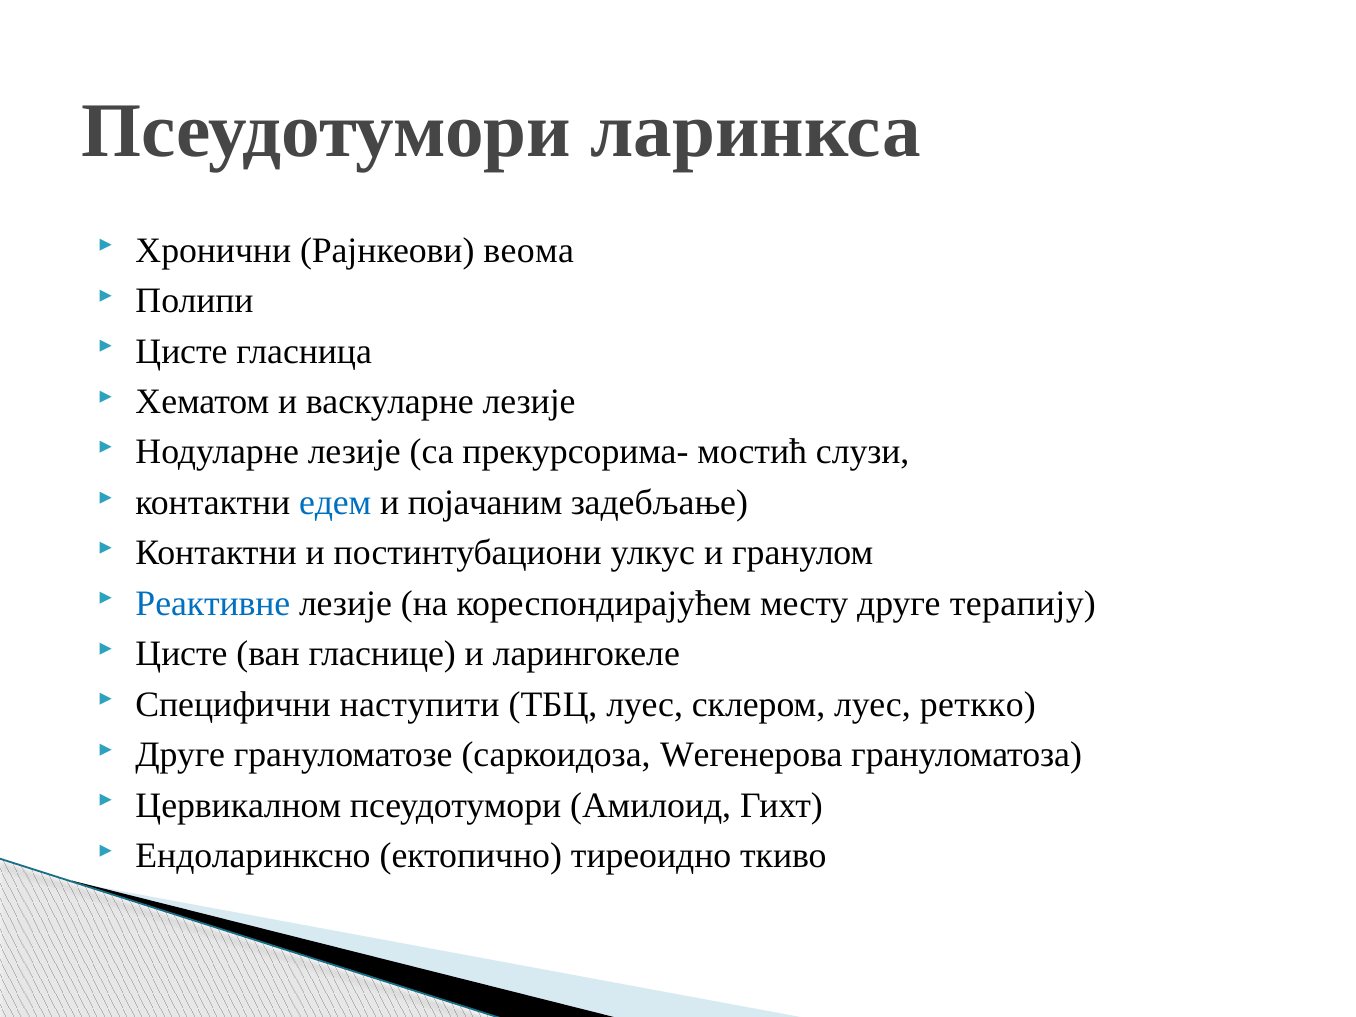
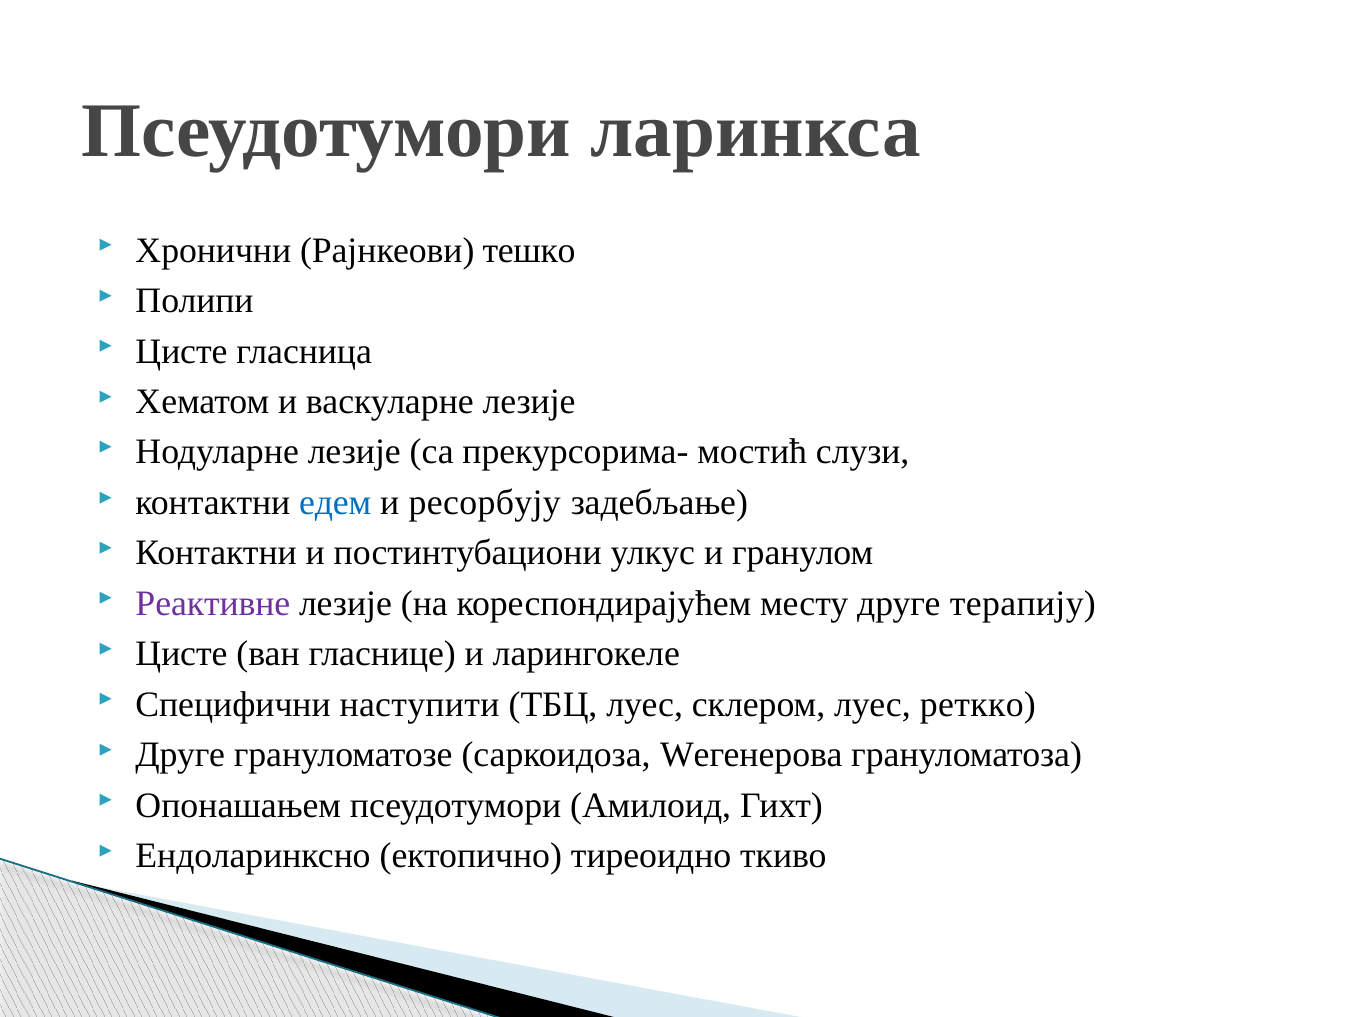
веома: веома -> тешко
појачаним: појачаним -> ресорбују
Реактивне colour: blue -> purple
Цервикалном: Цервикалном -> Опонашањем
